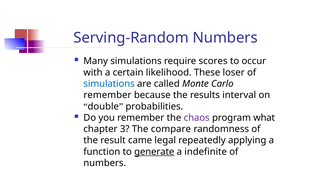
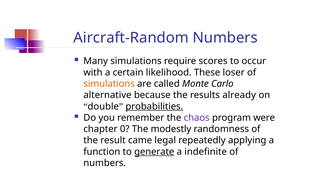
Serving-Random: Serving-Random -> Aircraft-Random
simulations at (109, 84) colour: blue -> orange
remember at (107, 95): remember -> alternative
interval: interval -> already
probabilities underline: none -> present
what: what -> were
3: 3 -> 0
compare: compare -> modestly
